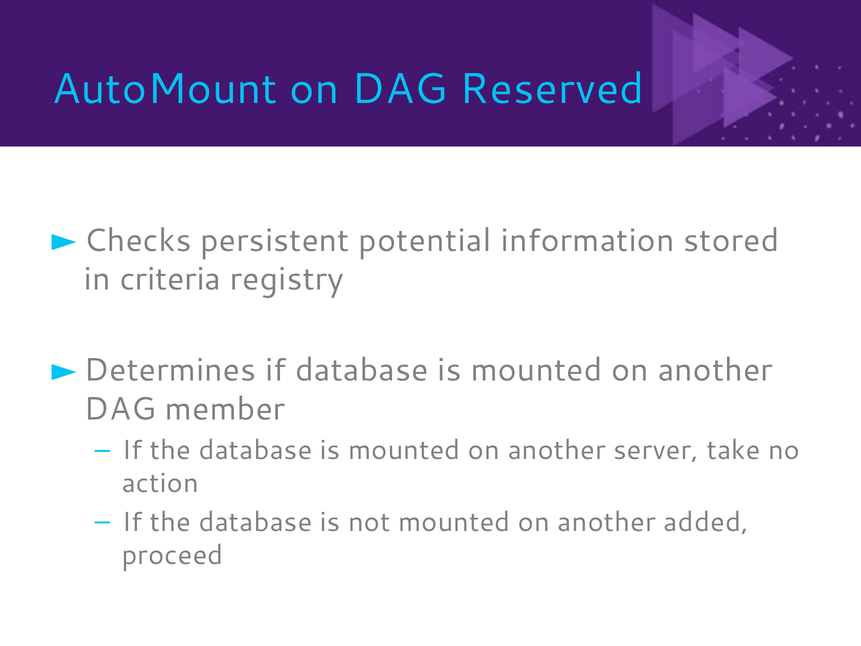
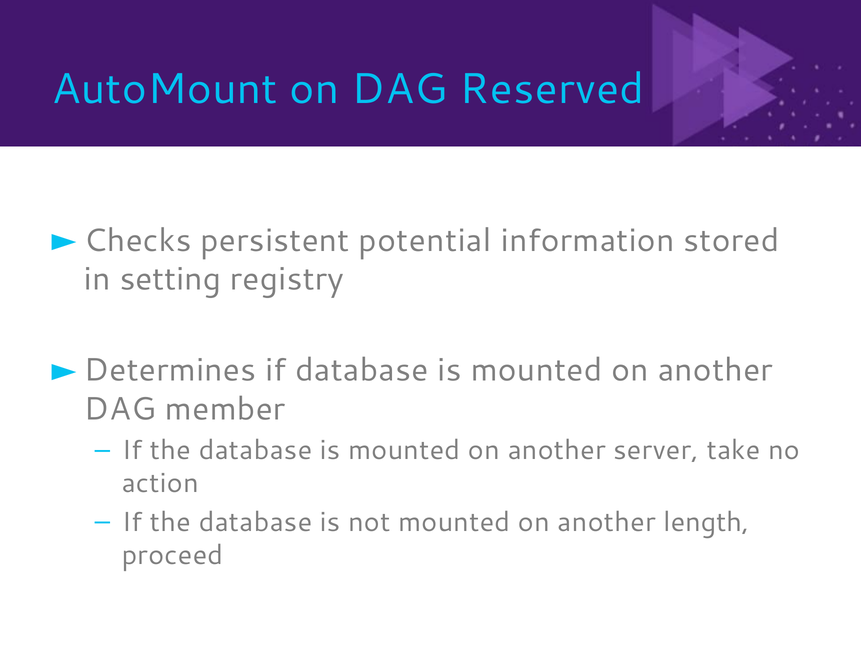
criteria: criteria -> setting
added: added -> length
